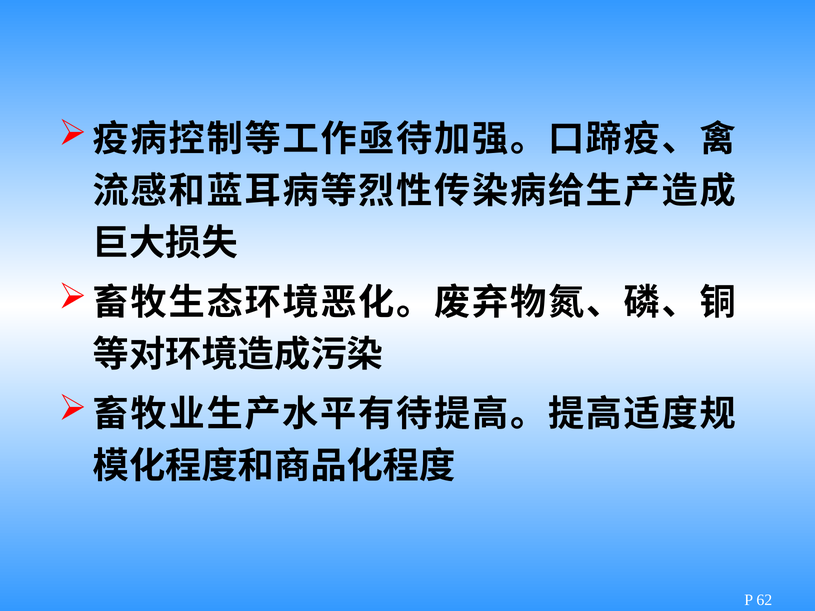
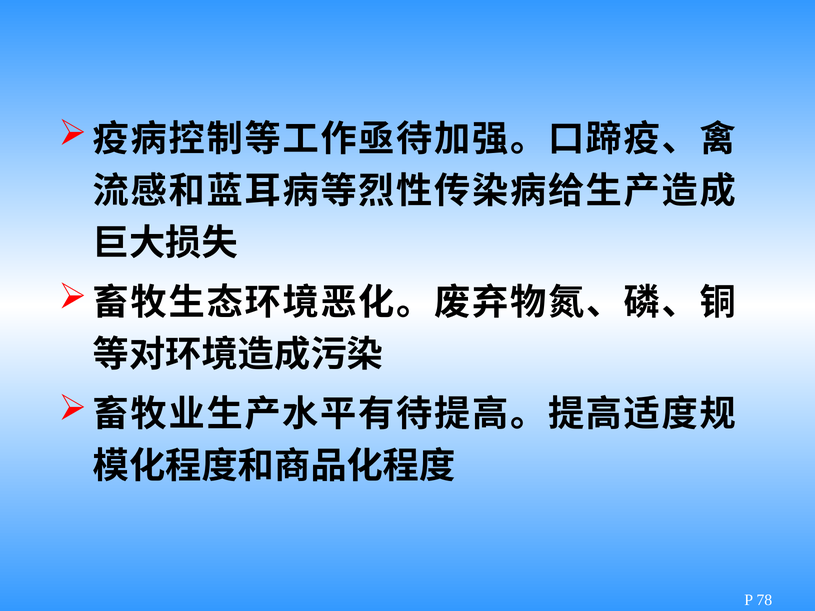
62: 62 -> 78
